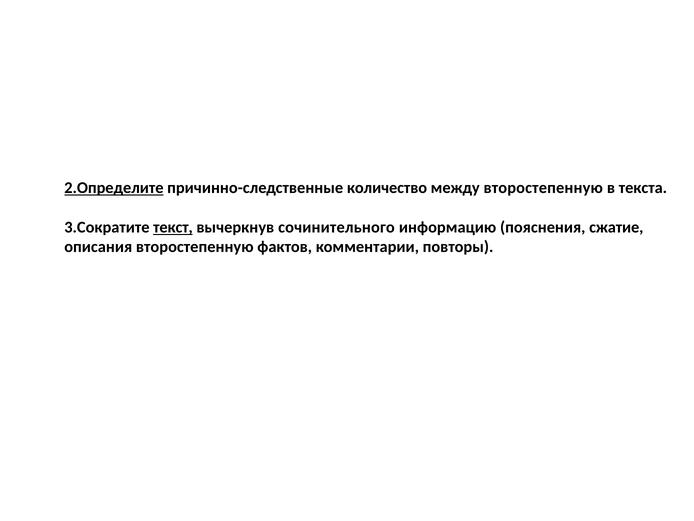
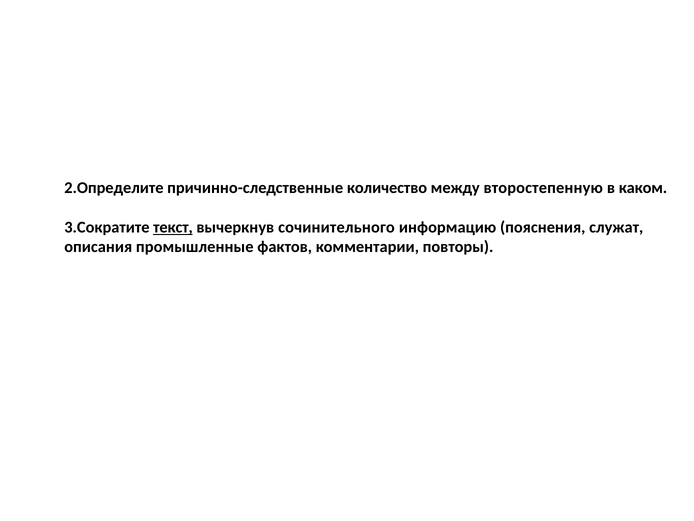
2.Определите underline: present -> none
текста: текста -> каком
сжатие: сжатие -> служат
описания второстепенную: второстепенную -> промышленные
